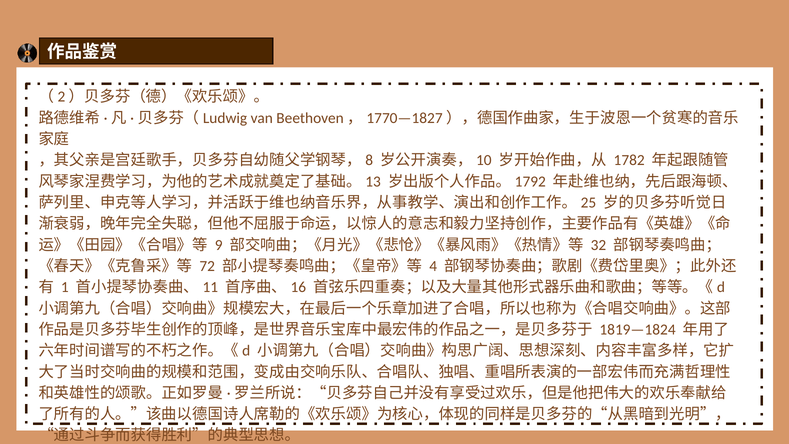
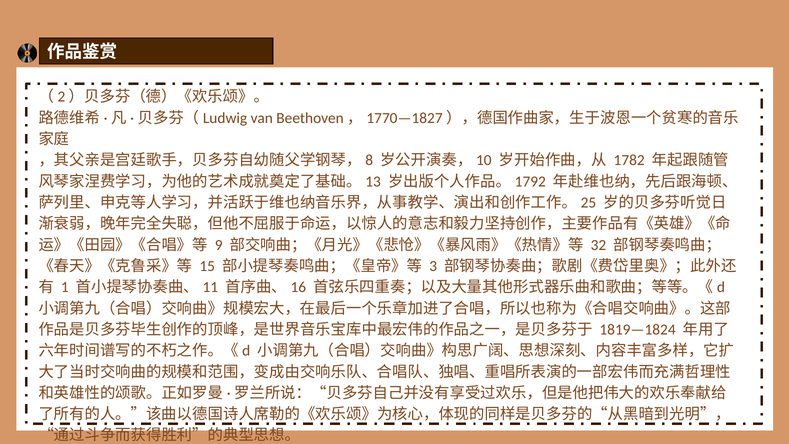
72: 72 -> 15
4: 4 -> 3
